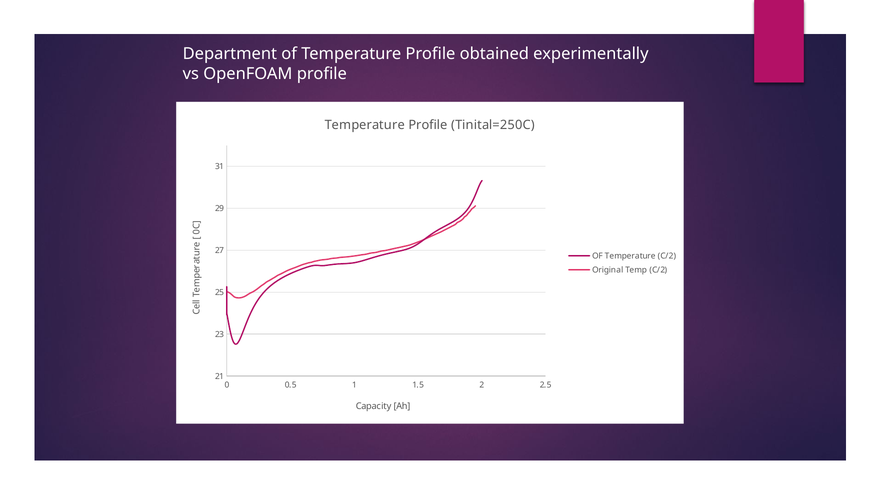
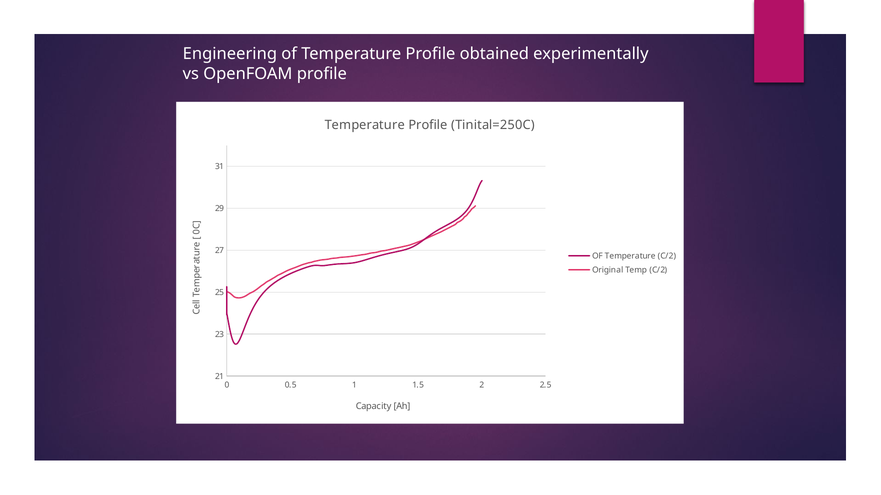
Department: Department -> Engineering
